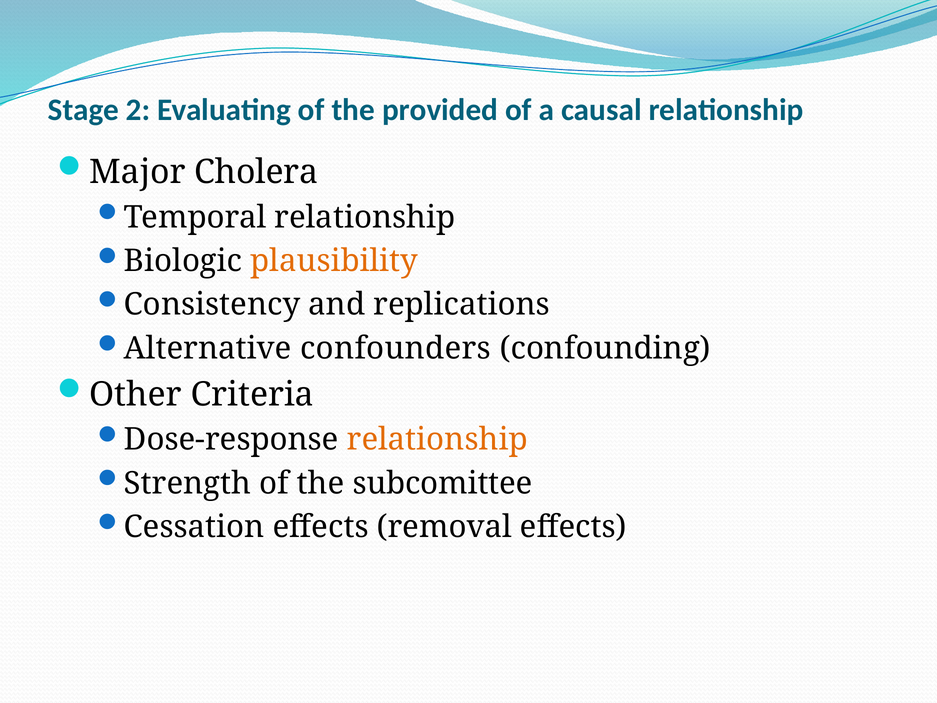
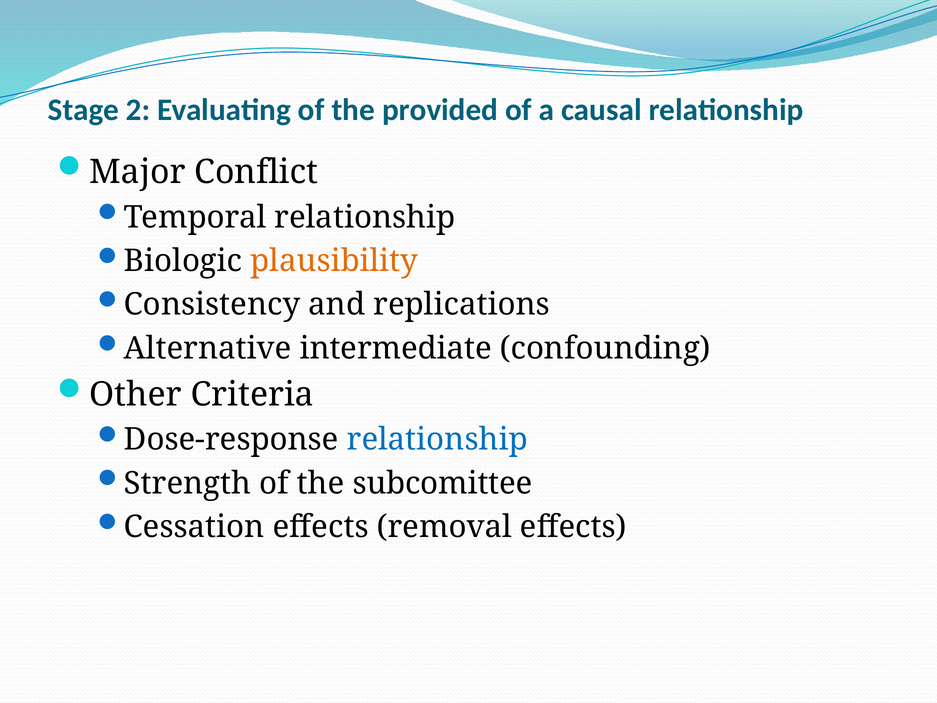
Cholera: Cholera -> Conflict
confounders: confounders -> intermediate
relationship at (437, 439) colour: orange -> blue
